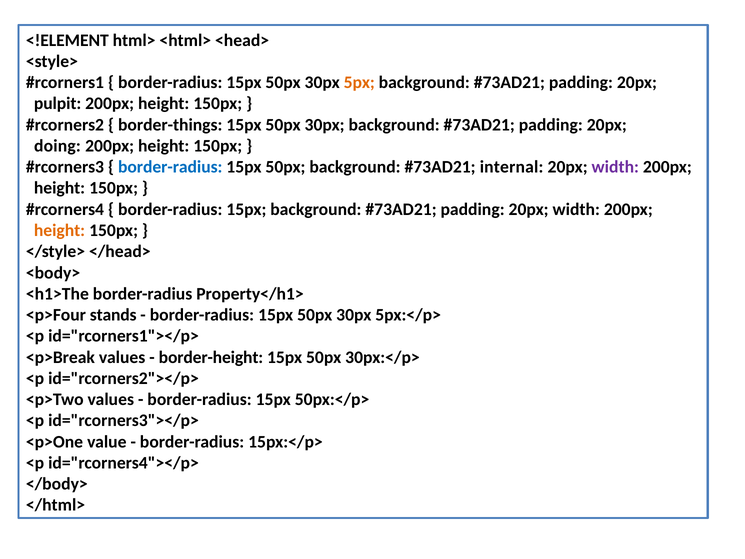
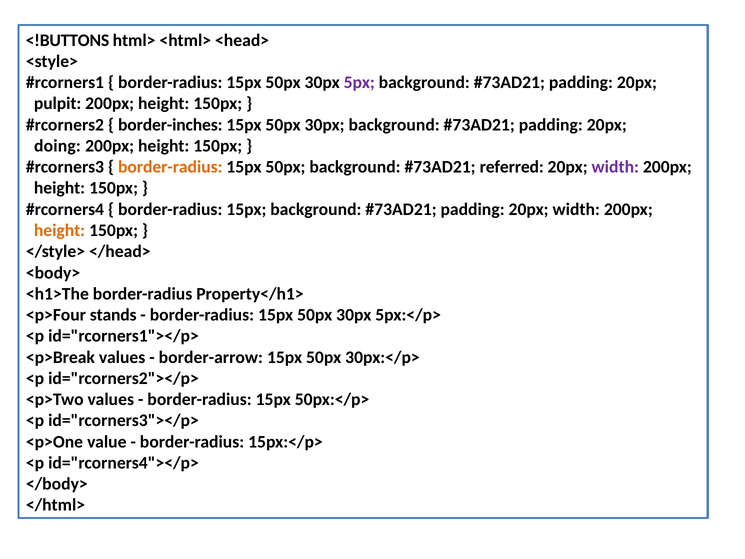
<!ELEMENT: <!ELEMENT -> <!BUTTONS
5px colour: orange -> purple
border-things: border-things -> border-inches
border-radius at (170, 167) colour: blue -> orange
internal: internal -> referred
border-height: border-height -> border-arrow
